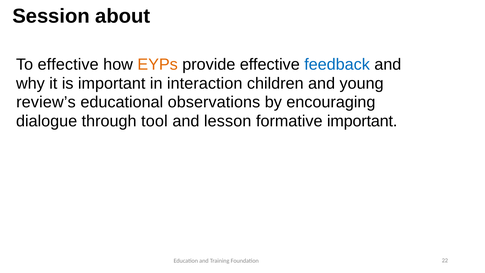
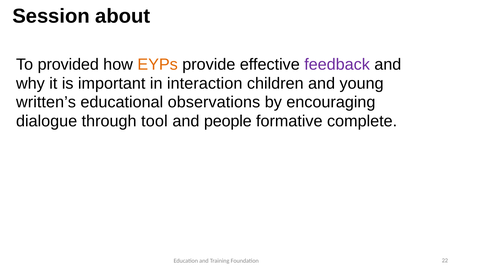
To effective: effective -> provided
feedback colour: blue -> purple
review’s: review’s -> written’s
lesson: lesson -> people
formative important: important -> complete
